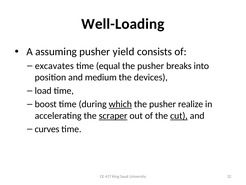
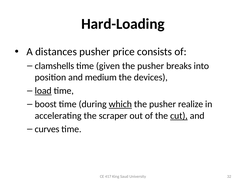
Well-Loading: Well-Loading -> Hard-Loading
assuming: assuming -> distances
yield: yield -> price
excavates: excavates -> clamshells
equal: equal -> given
load underline: none -> present
scraper underline: present -> none
